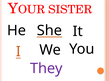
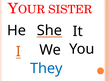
They colour: purple -> blue
